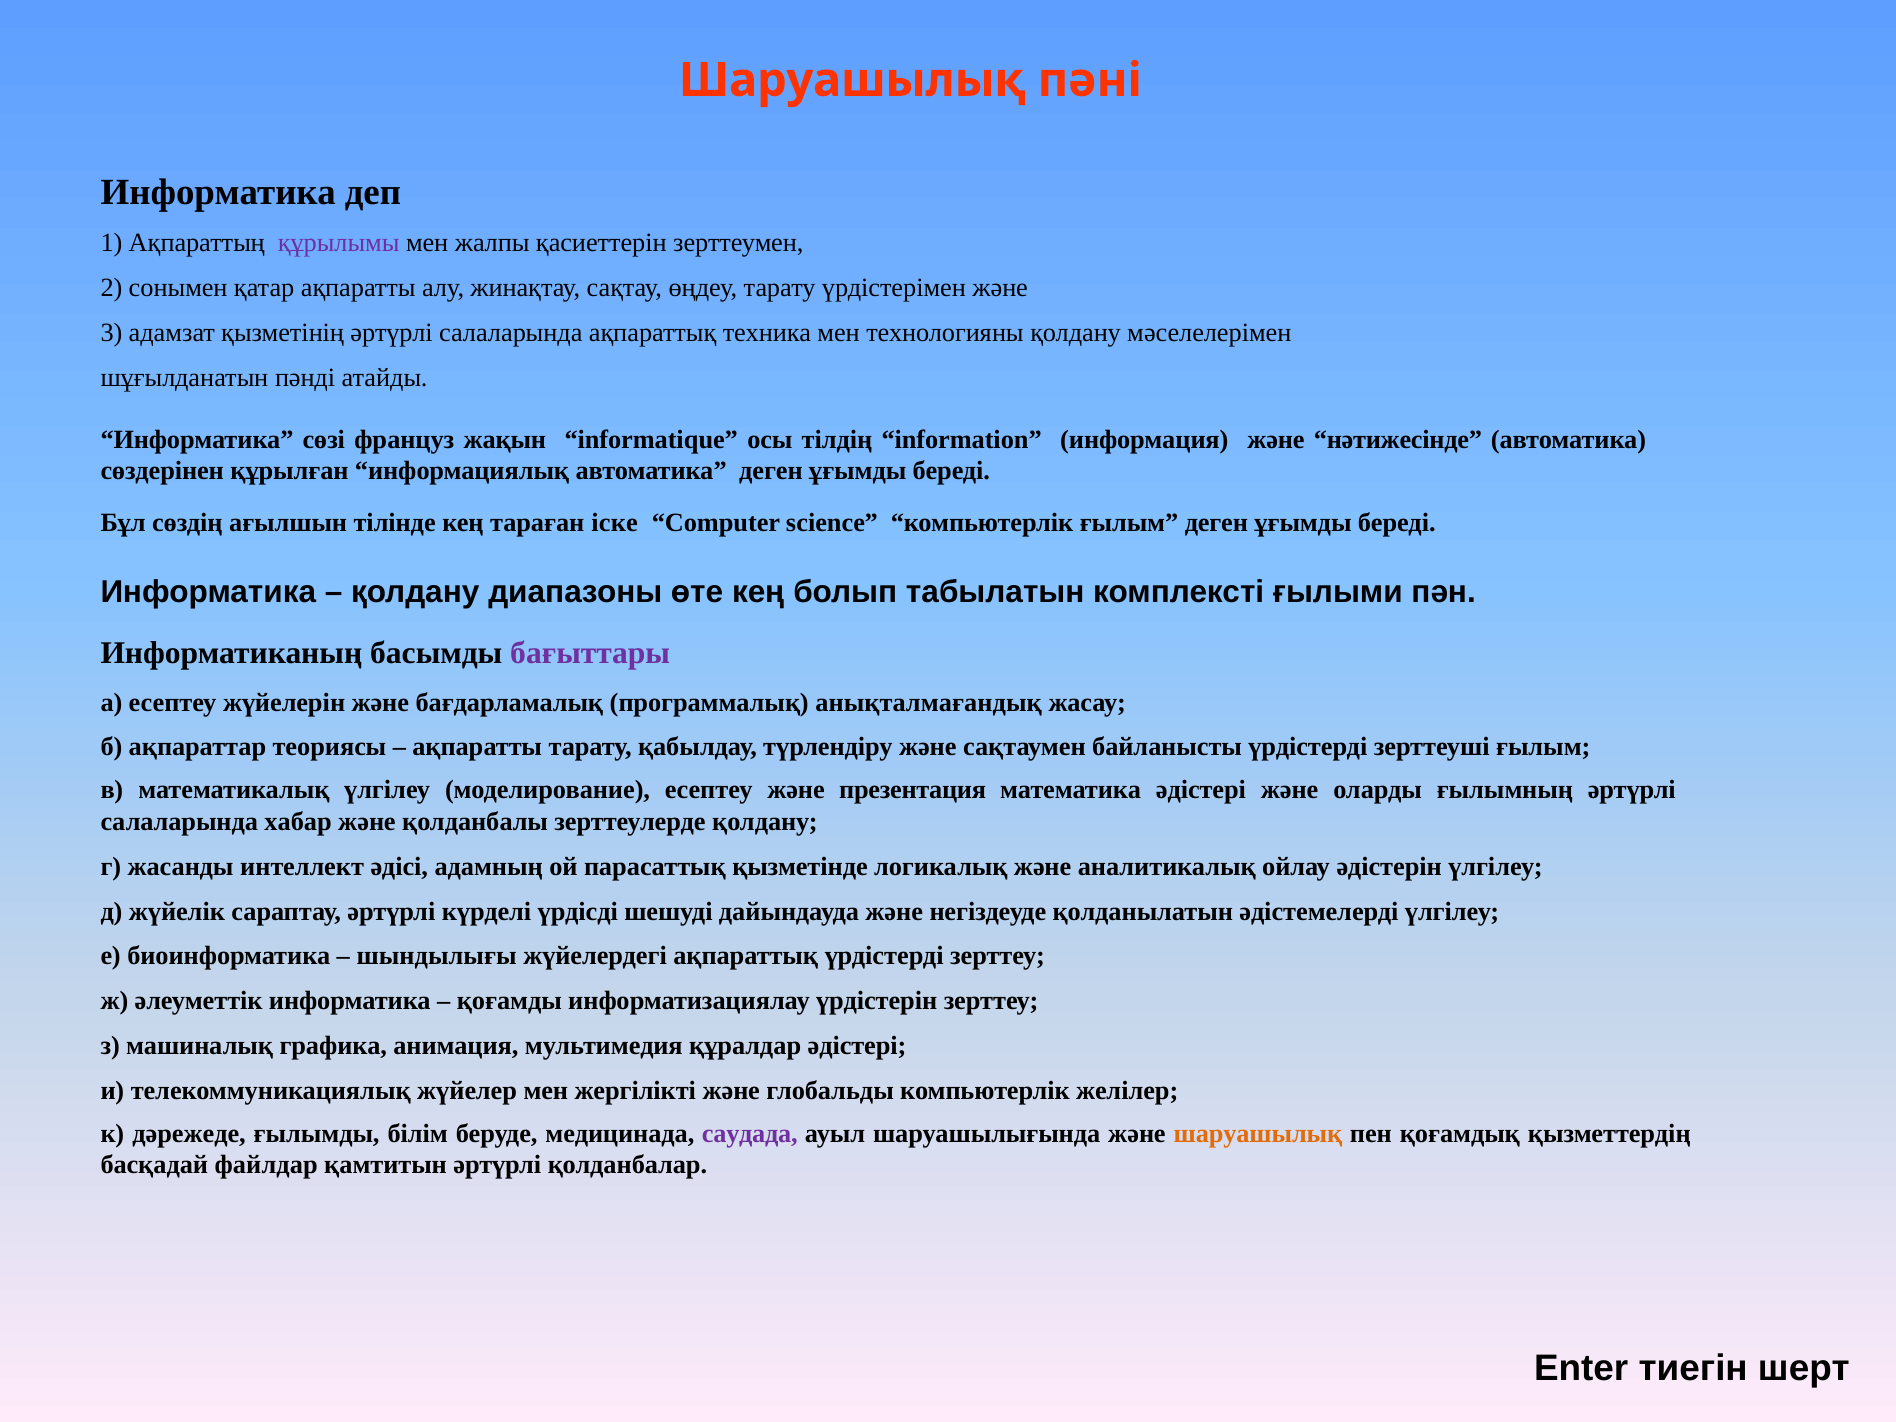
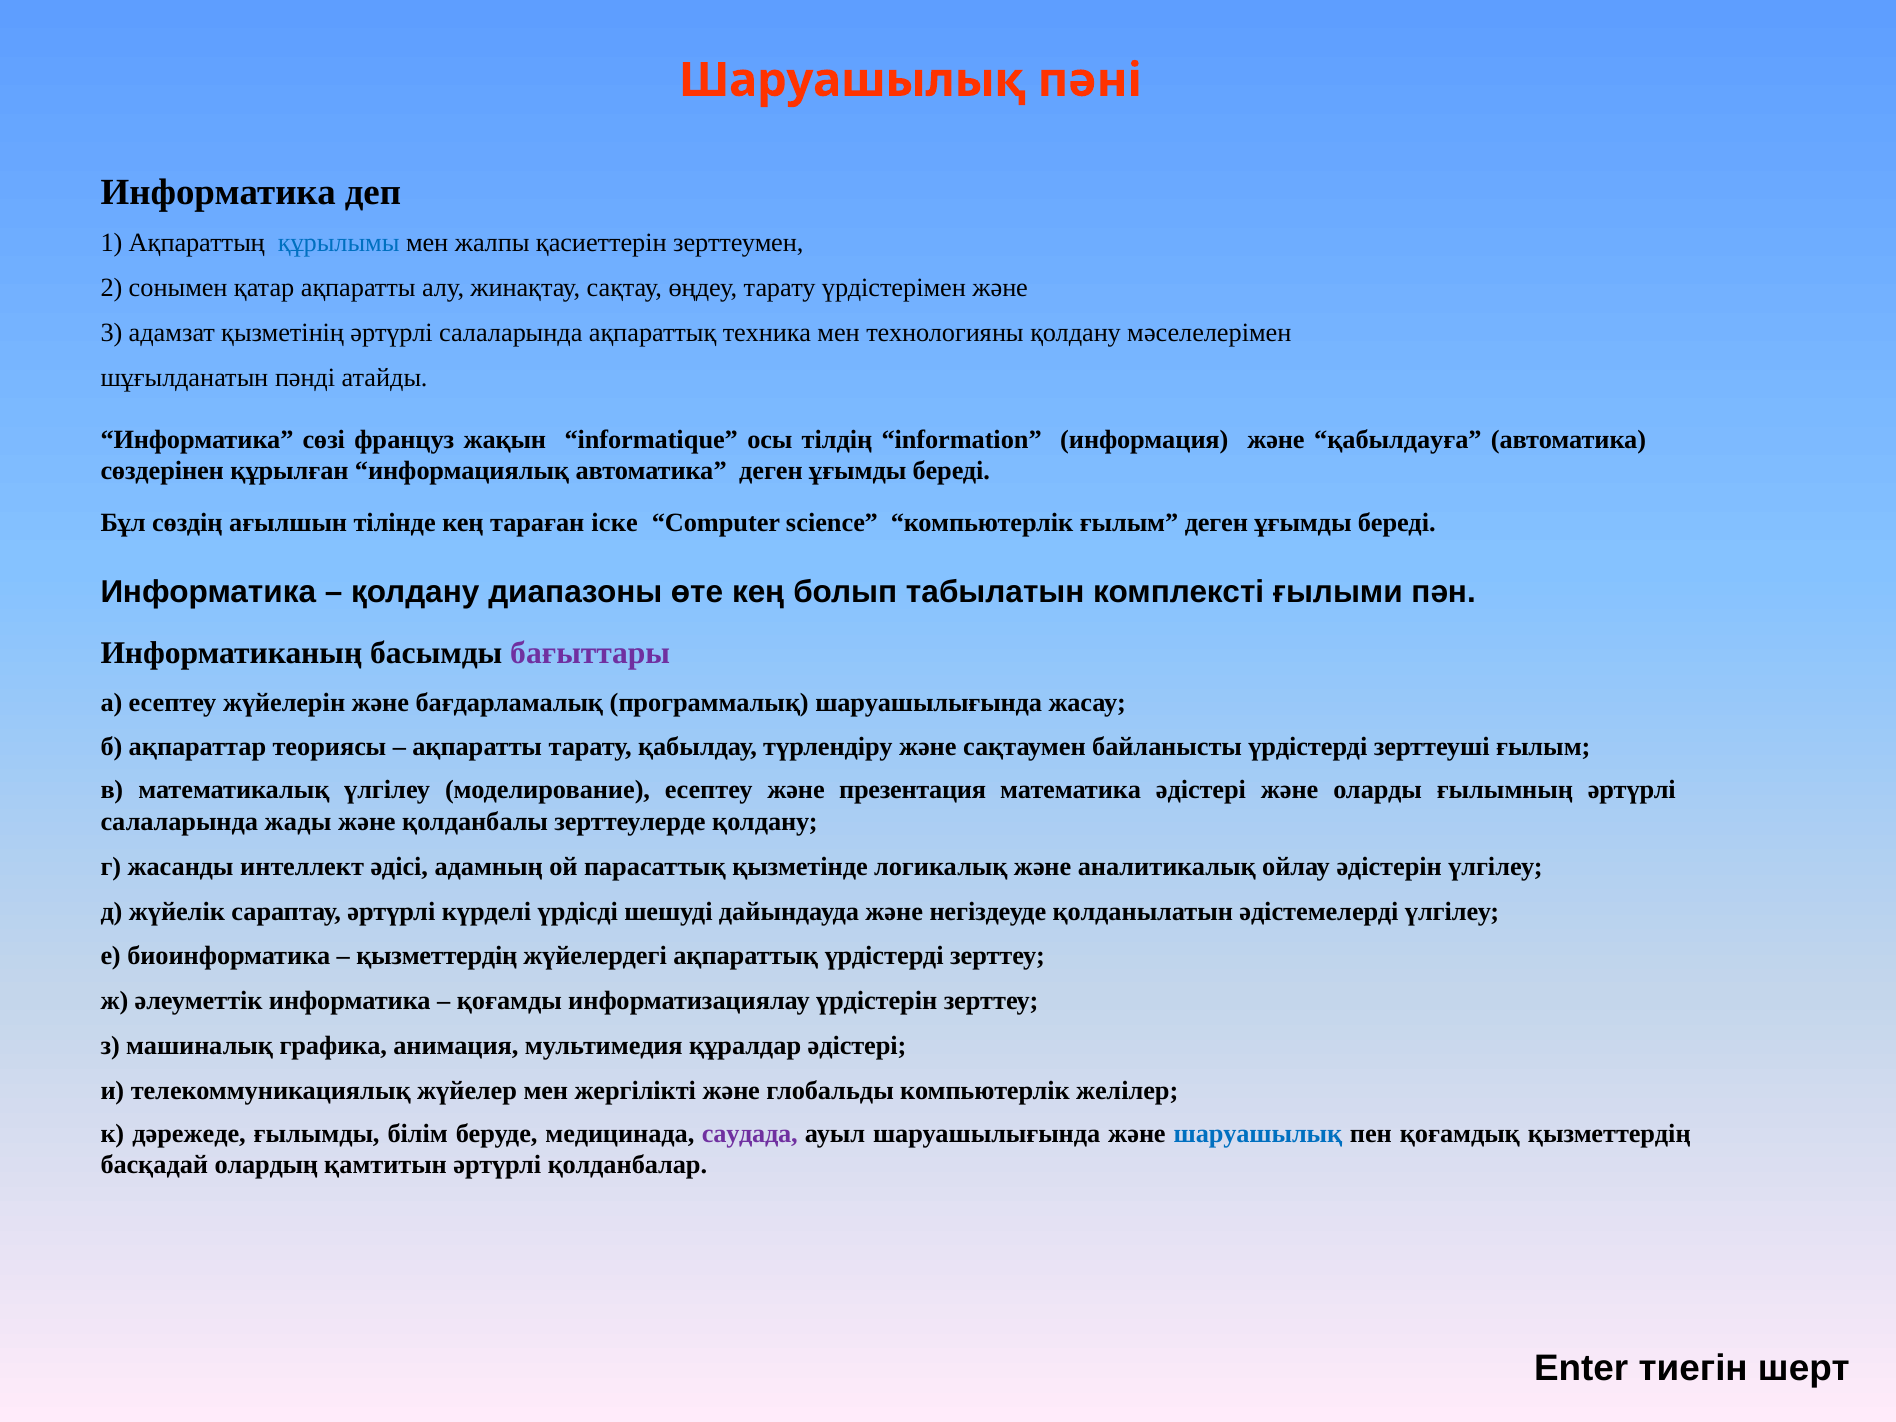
құрылымы colour: purple -> blue
нәтижесінде: нәтижесінде -> қабылдауға
программалық анықталмағандық: анықталмағандық -> шаруашылығында
хабар: хабар -> жады
шындылығы at (437, 956): шындылығы -> қызметтердің
шаруашылық at (1258, 1134) colour: orange -> blue
файлдар: файлдар -> олардың
